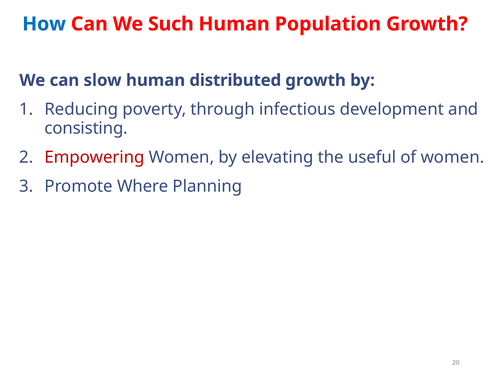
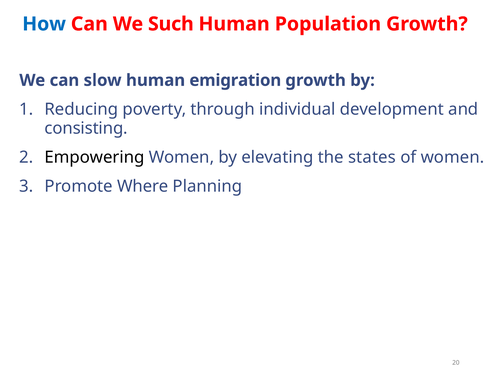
distributed: distributed -> emigration
infectious: infectious -> individual
Empowering colour: red -> black
useful: useful -> states
